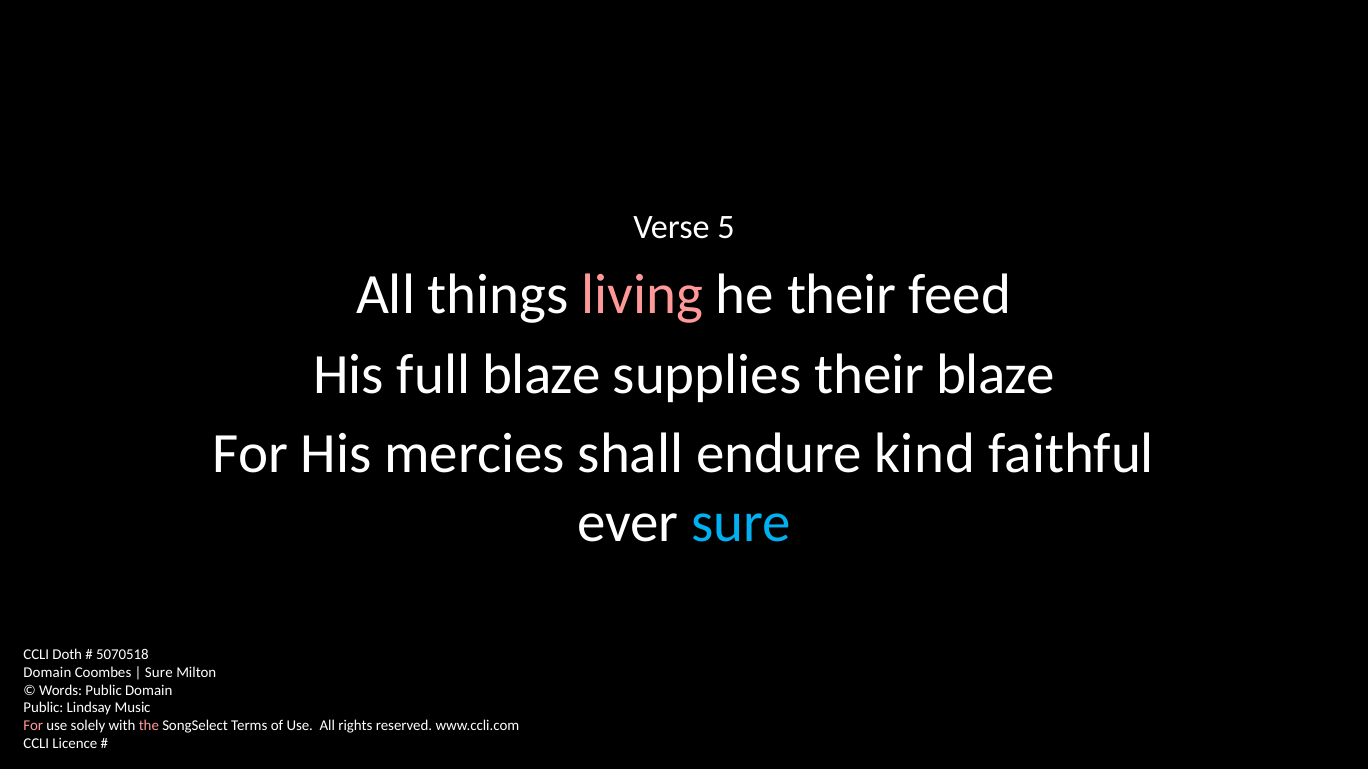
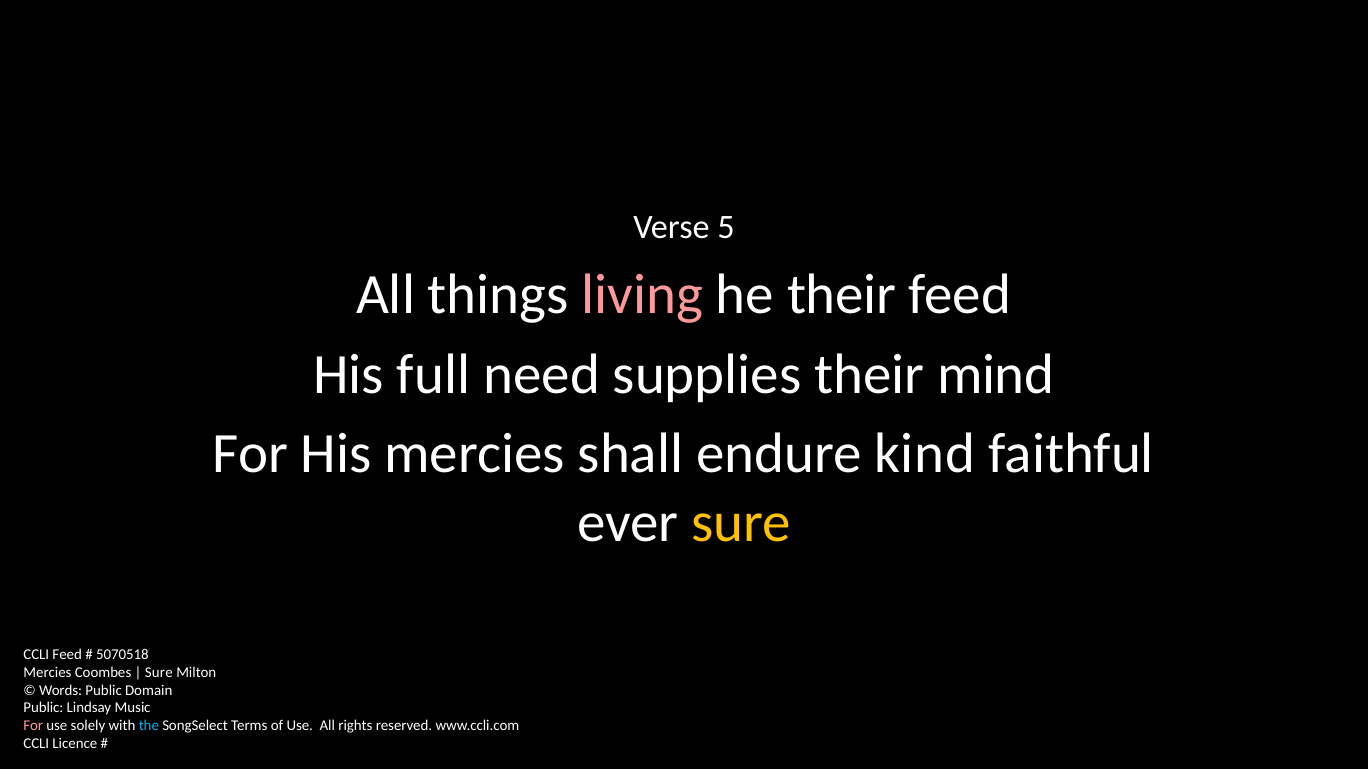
full blaze: blaze -> need
their blaze: blaze -> mind
sure at (741, 523) colour: light blue -> yellow
CCLI Doth: Doth -> Feed
Domain at (47, 673): Domain -> Mercies
the colour: pink -> light blue
